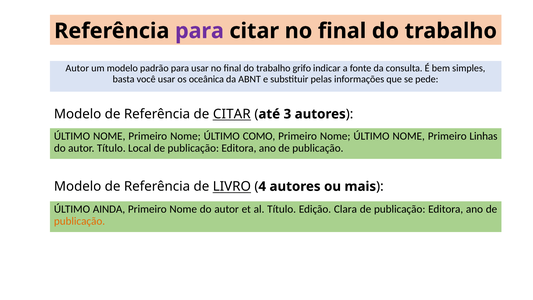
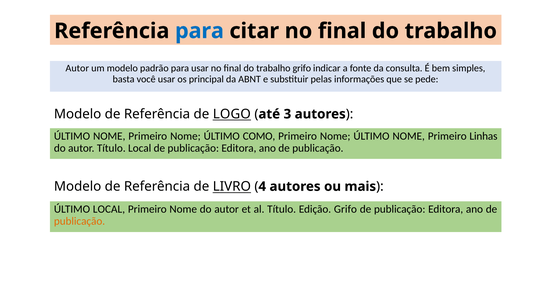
para at (199, 31) colour: purple -> blue
oceânica: oceânica -> principal
de CITAR: CITAR -> LOGO
ÚLTIMO AINDA: AINDA -> LOCAL
Edição Clara: Clara -> Grifo
